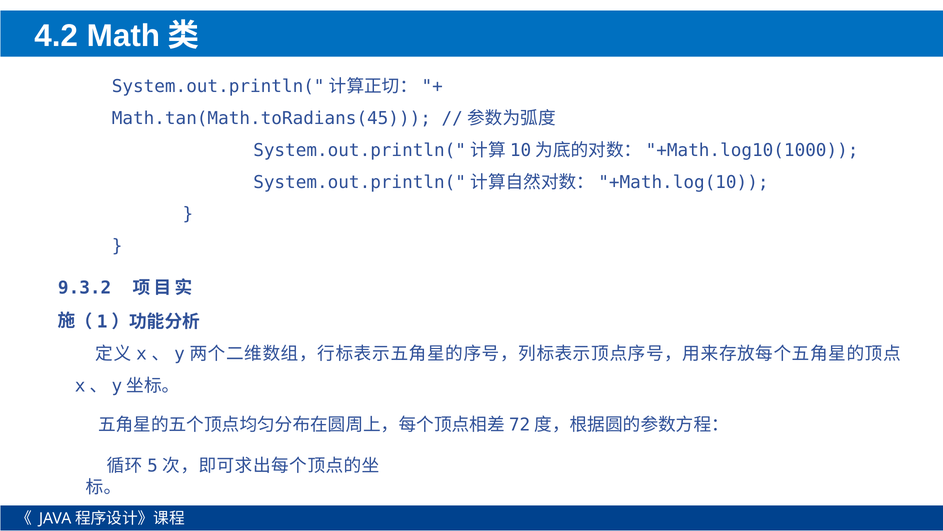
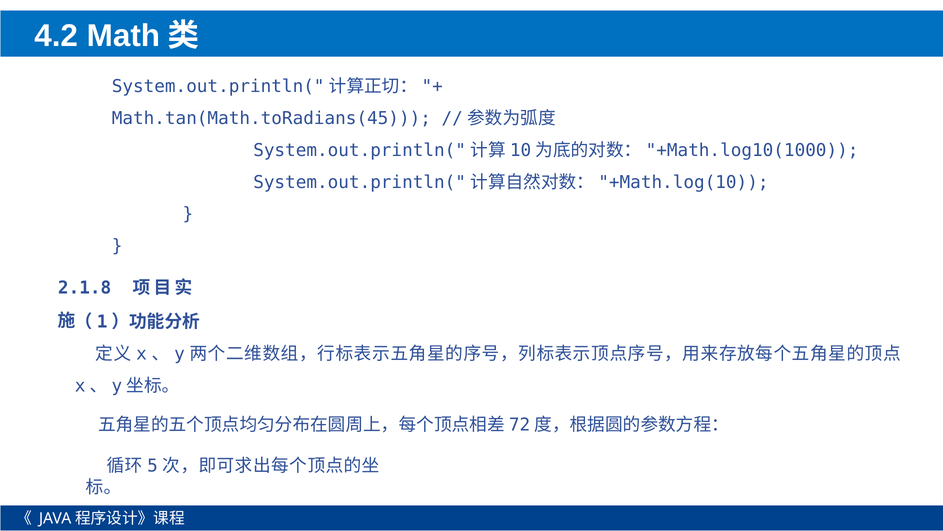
9.3.2: 9.3.2 -> 2.1.8
